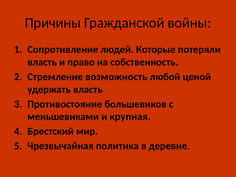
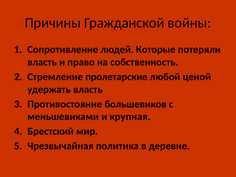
возможность: возможность -> пролетарские
